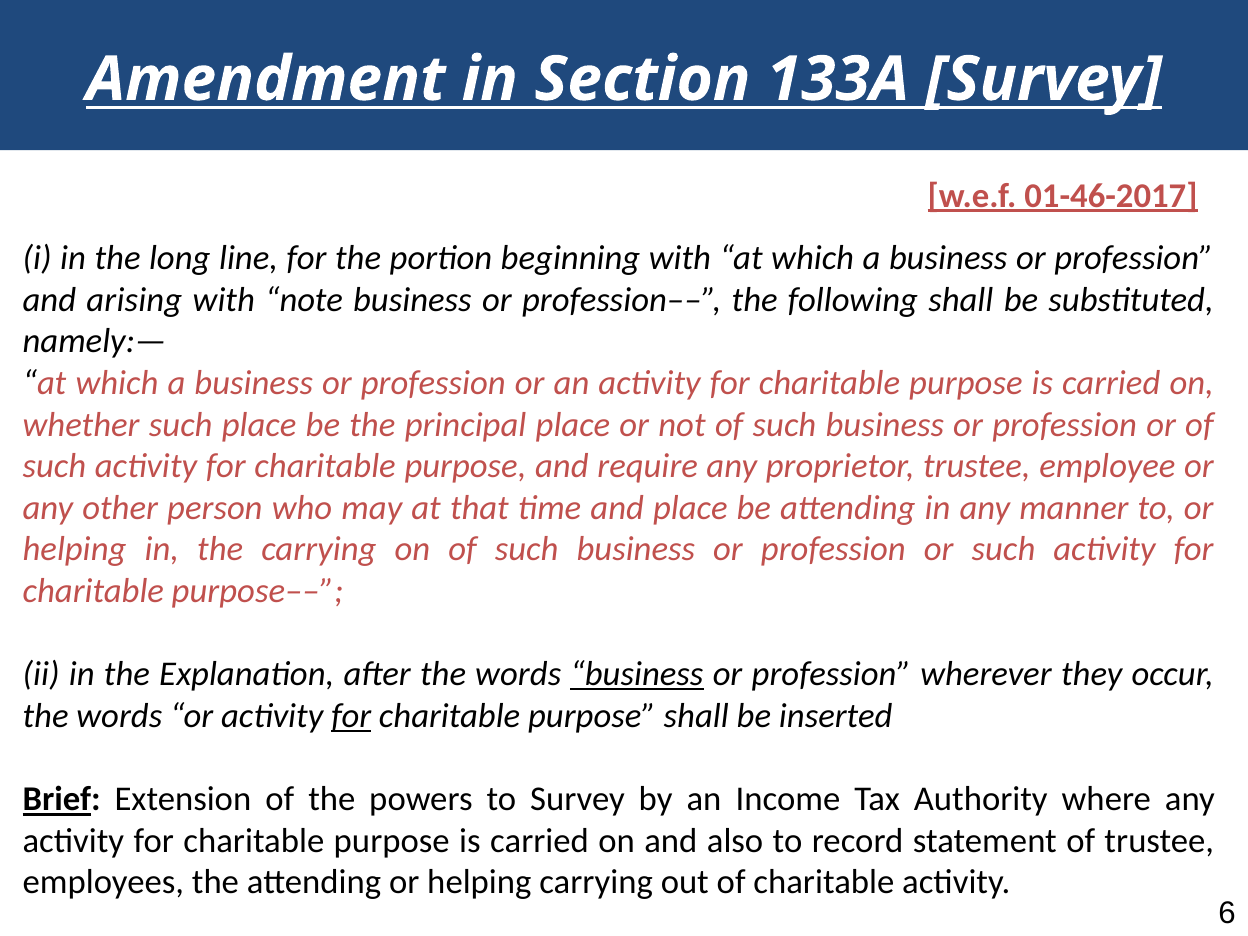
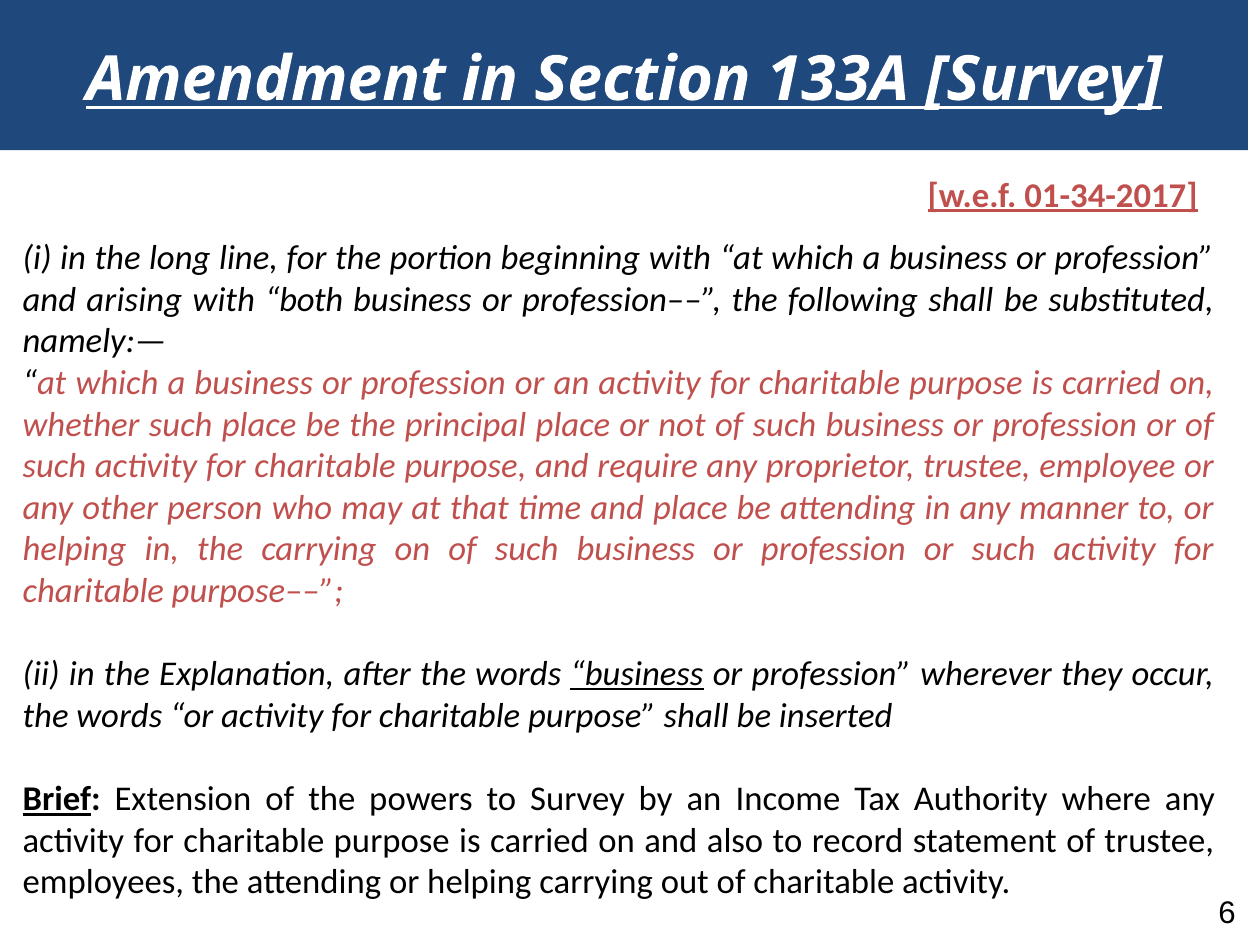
01-46-2017: 01-46-2017 -> 01-34-2017
note: note -> both
for at (351, 716) underline: present -> none
